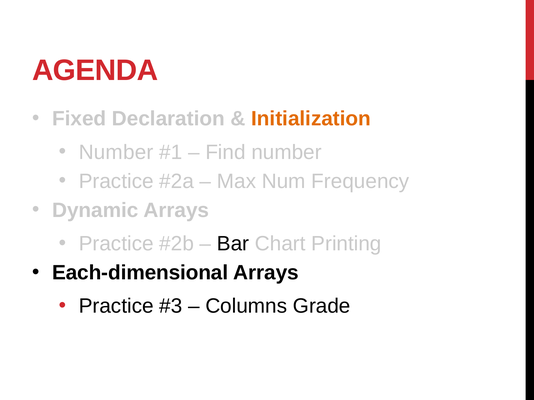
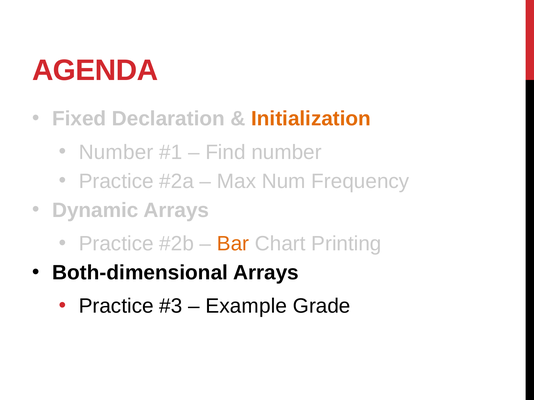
Bar colour: black -> orange
Each-dimensional: Each-dimensional -> Both-dimensional
Columns: Columns -> Example
